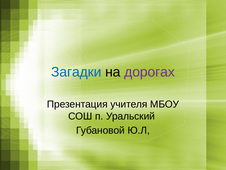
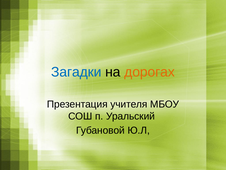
дорогах colour: purple -> orange
